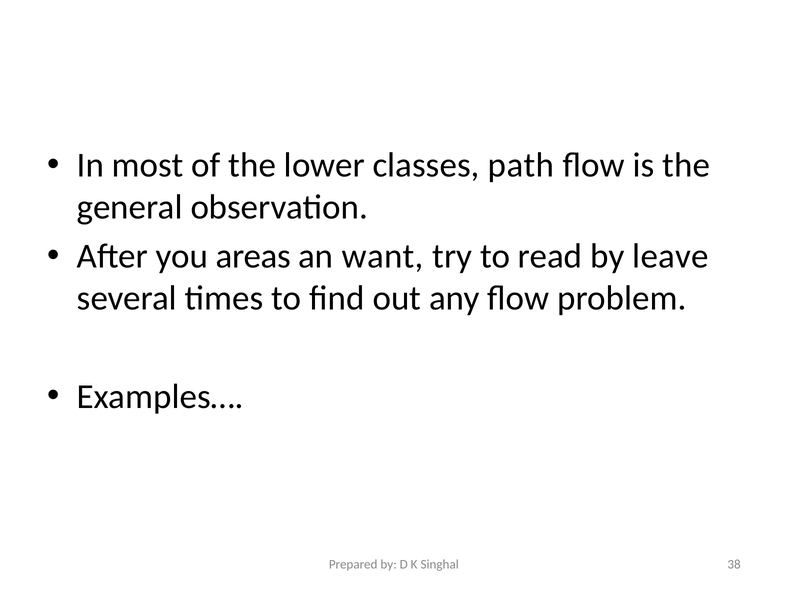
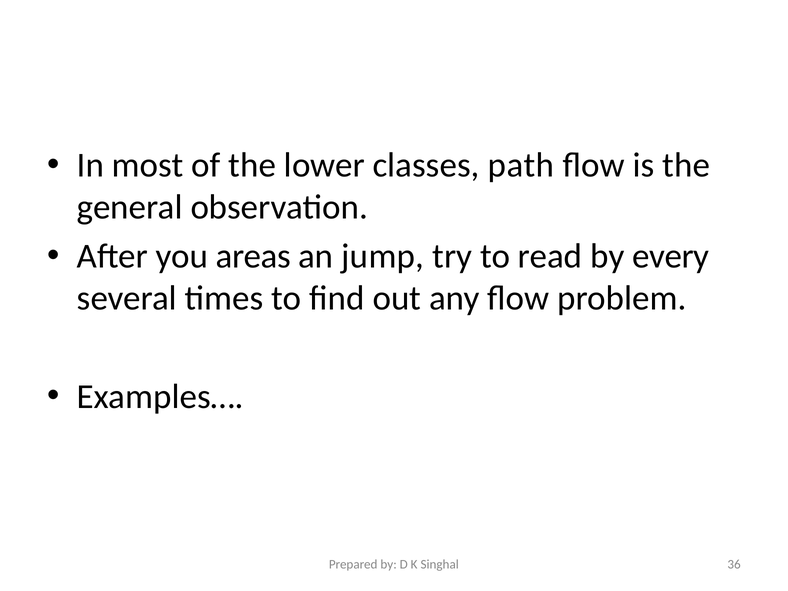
want: want -> jump
leave: leave -> every
38: 38 -> 36
